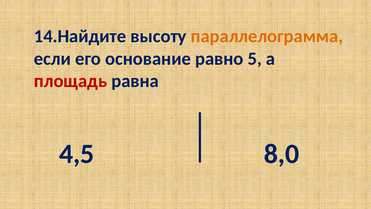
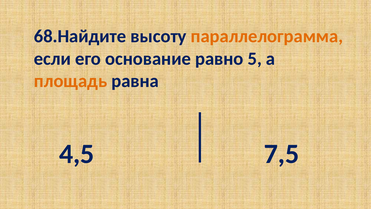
14.Найдите: 14.Найдите -> 68.Найдите
площадь colour: red -> orange
8,0: 8,0 -> 7,5
